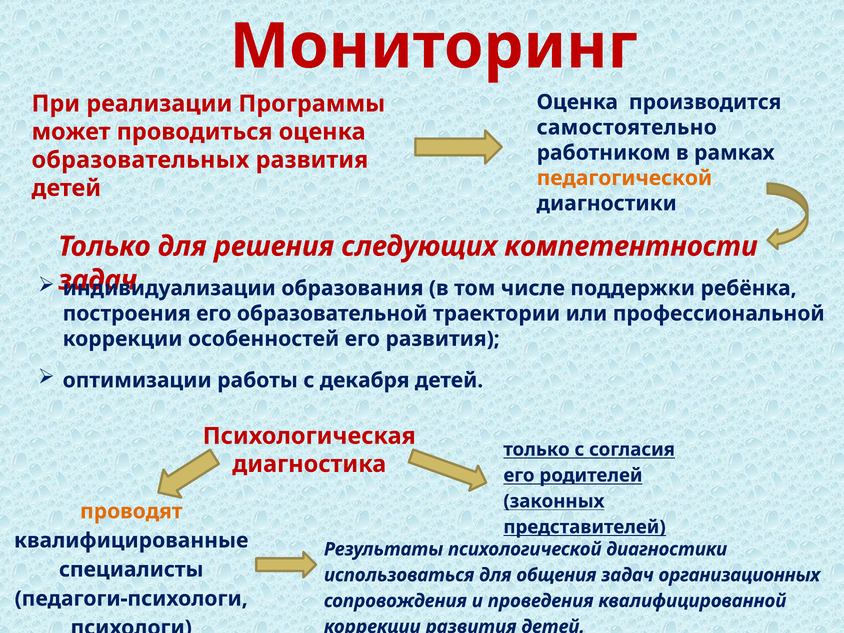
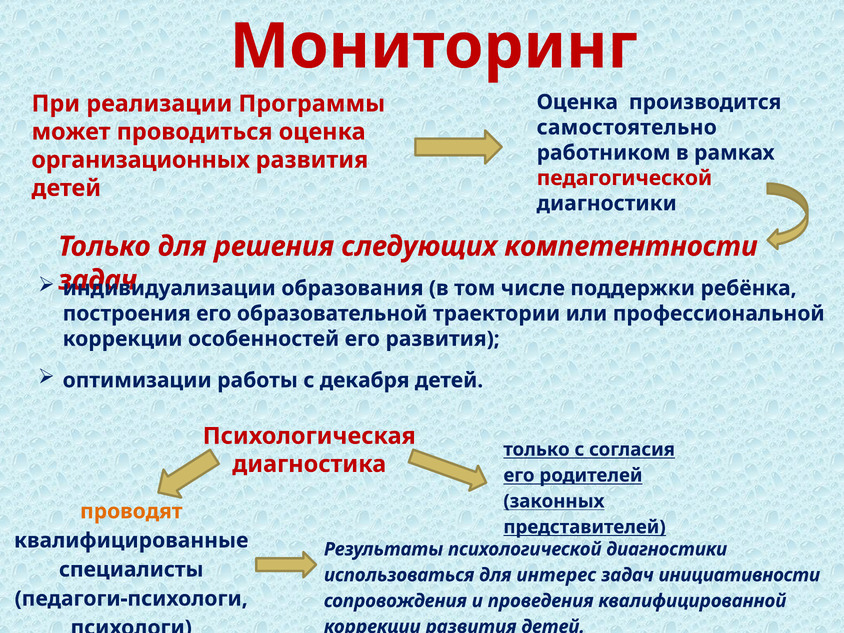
образовательных: образовательных -> организационных
педагогической colour: orange -> red
общения: общения -> интерес
организационных: организационных -> инициативности
